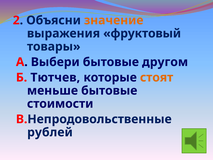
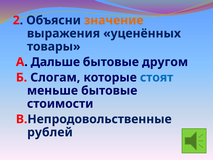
фруктовый: фруктовый -> уценённых
Выбери: Выбери -> Дальше
Тютчев: Тютчев -> Слогам
стоят colour: orange -> blue
